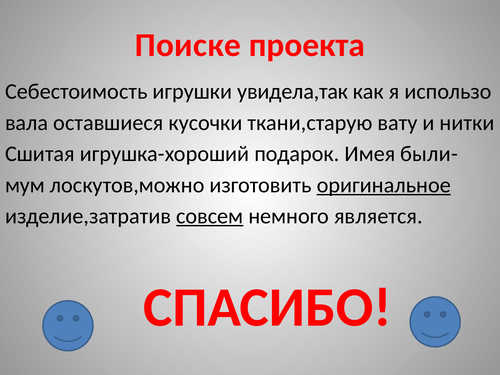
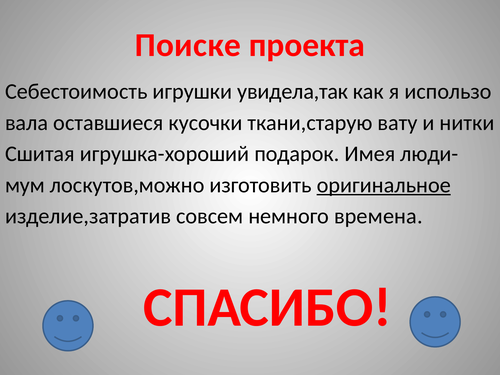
были-: были- -> люди-
совсем underline: present -> none
является: является -> времена
